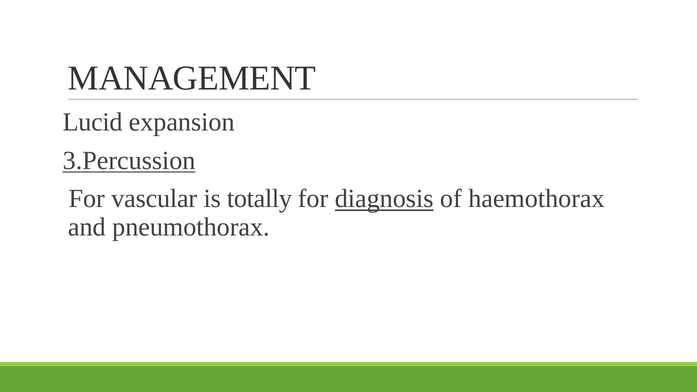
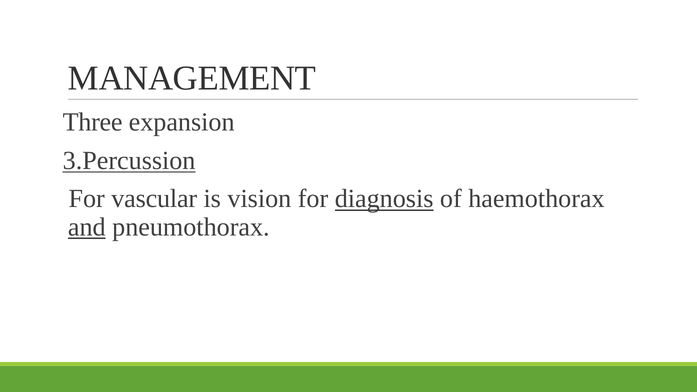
Lucid: Lucid -> Three
totally: totally -> vision
and underline: none -> present
